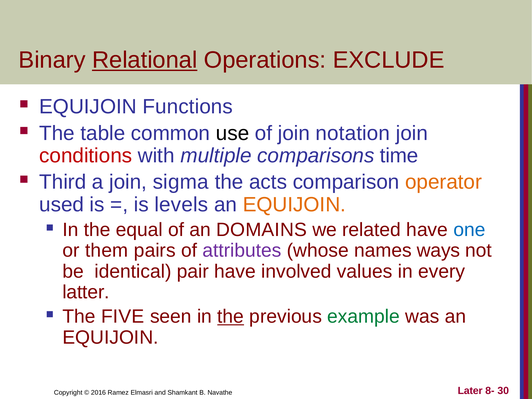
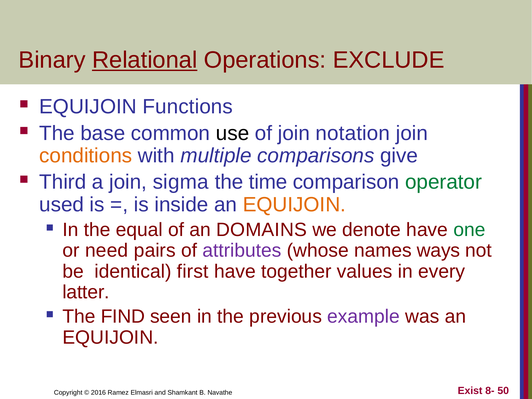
table: table -> base
conditions colour: red -> orange
time: time -> give
acts: acts -> time
operator colour: orange -> green
levels: levels -> inside
related: related -> denote
one colour: blue -> green
them: them -> need
pair: pair -> first
involved: involved -> together
FIVE: FIVE -> FIND
the at (231, 317) underline: present -> none
example colour: green -> purple
Later: Later -> Exist
30: 30 -> 50
